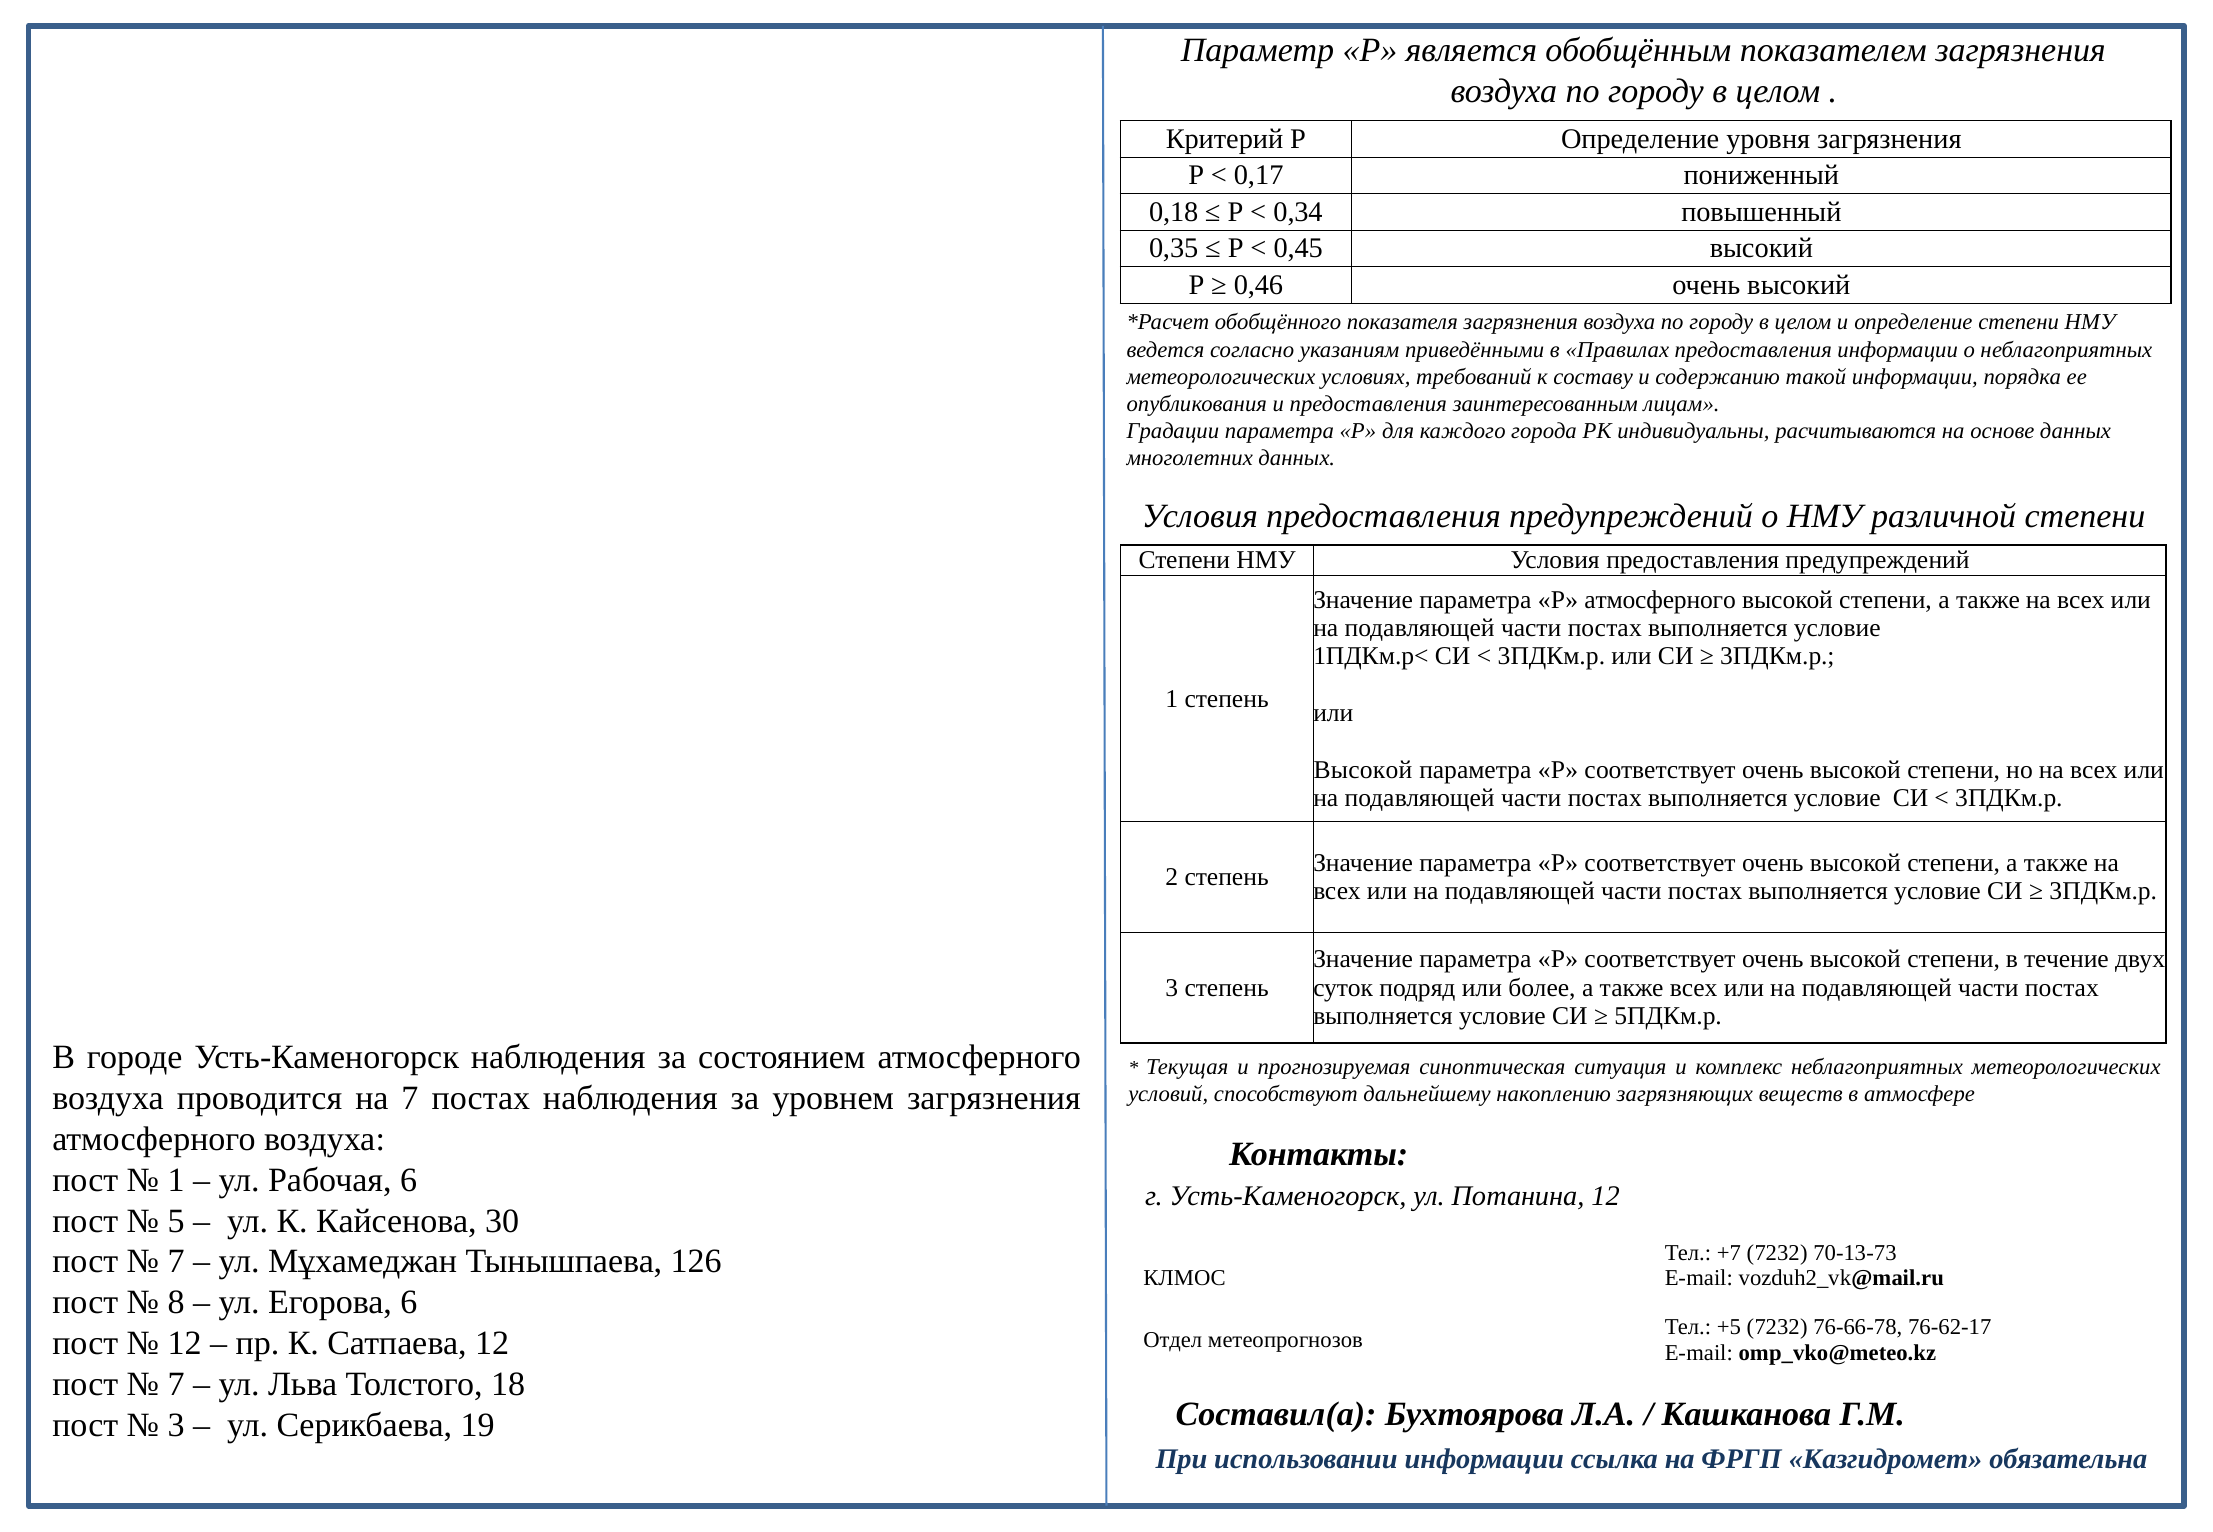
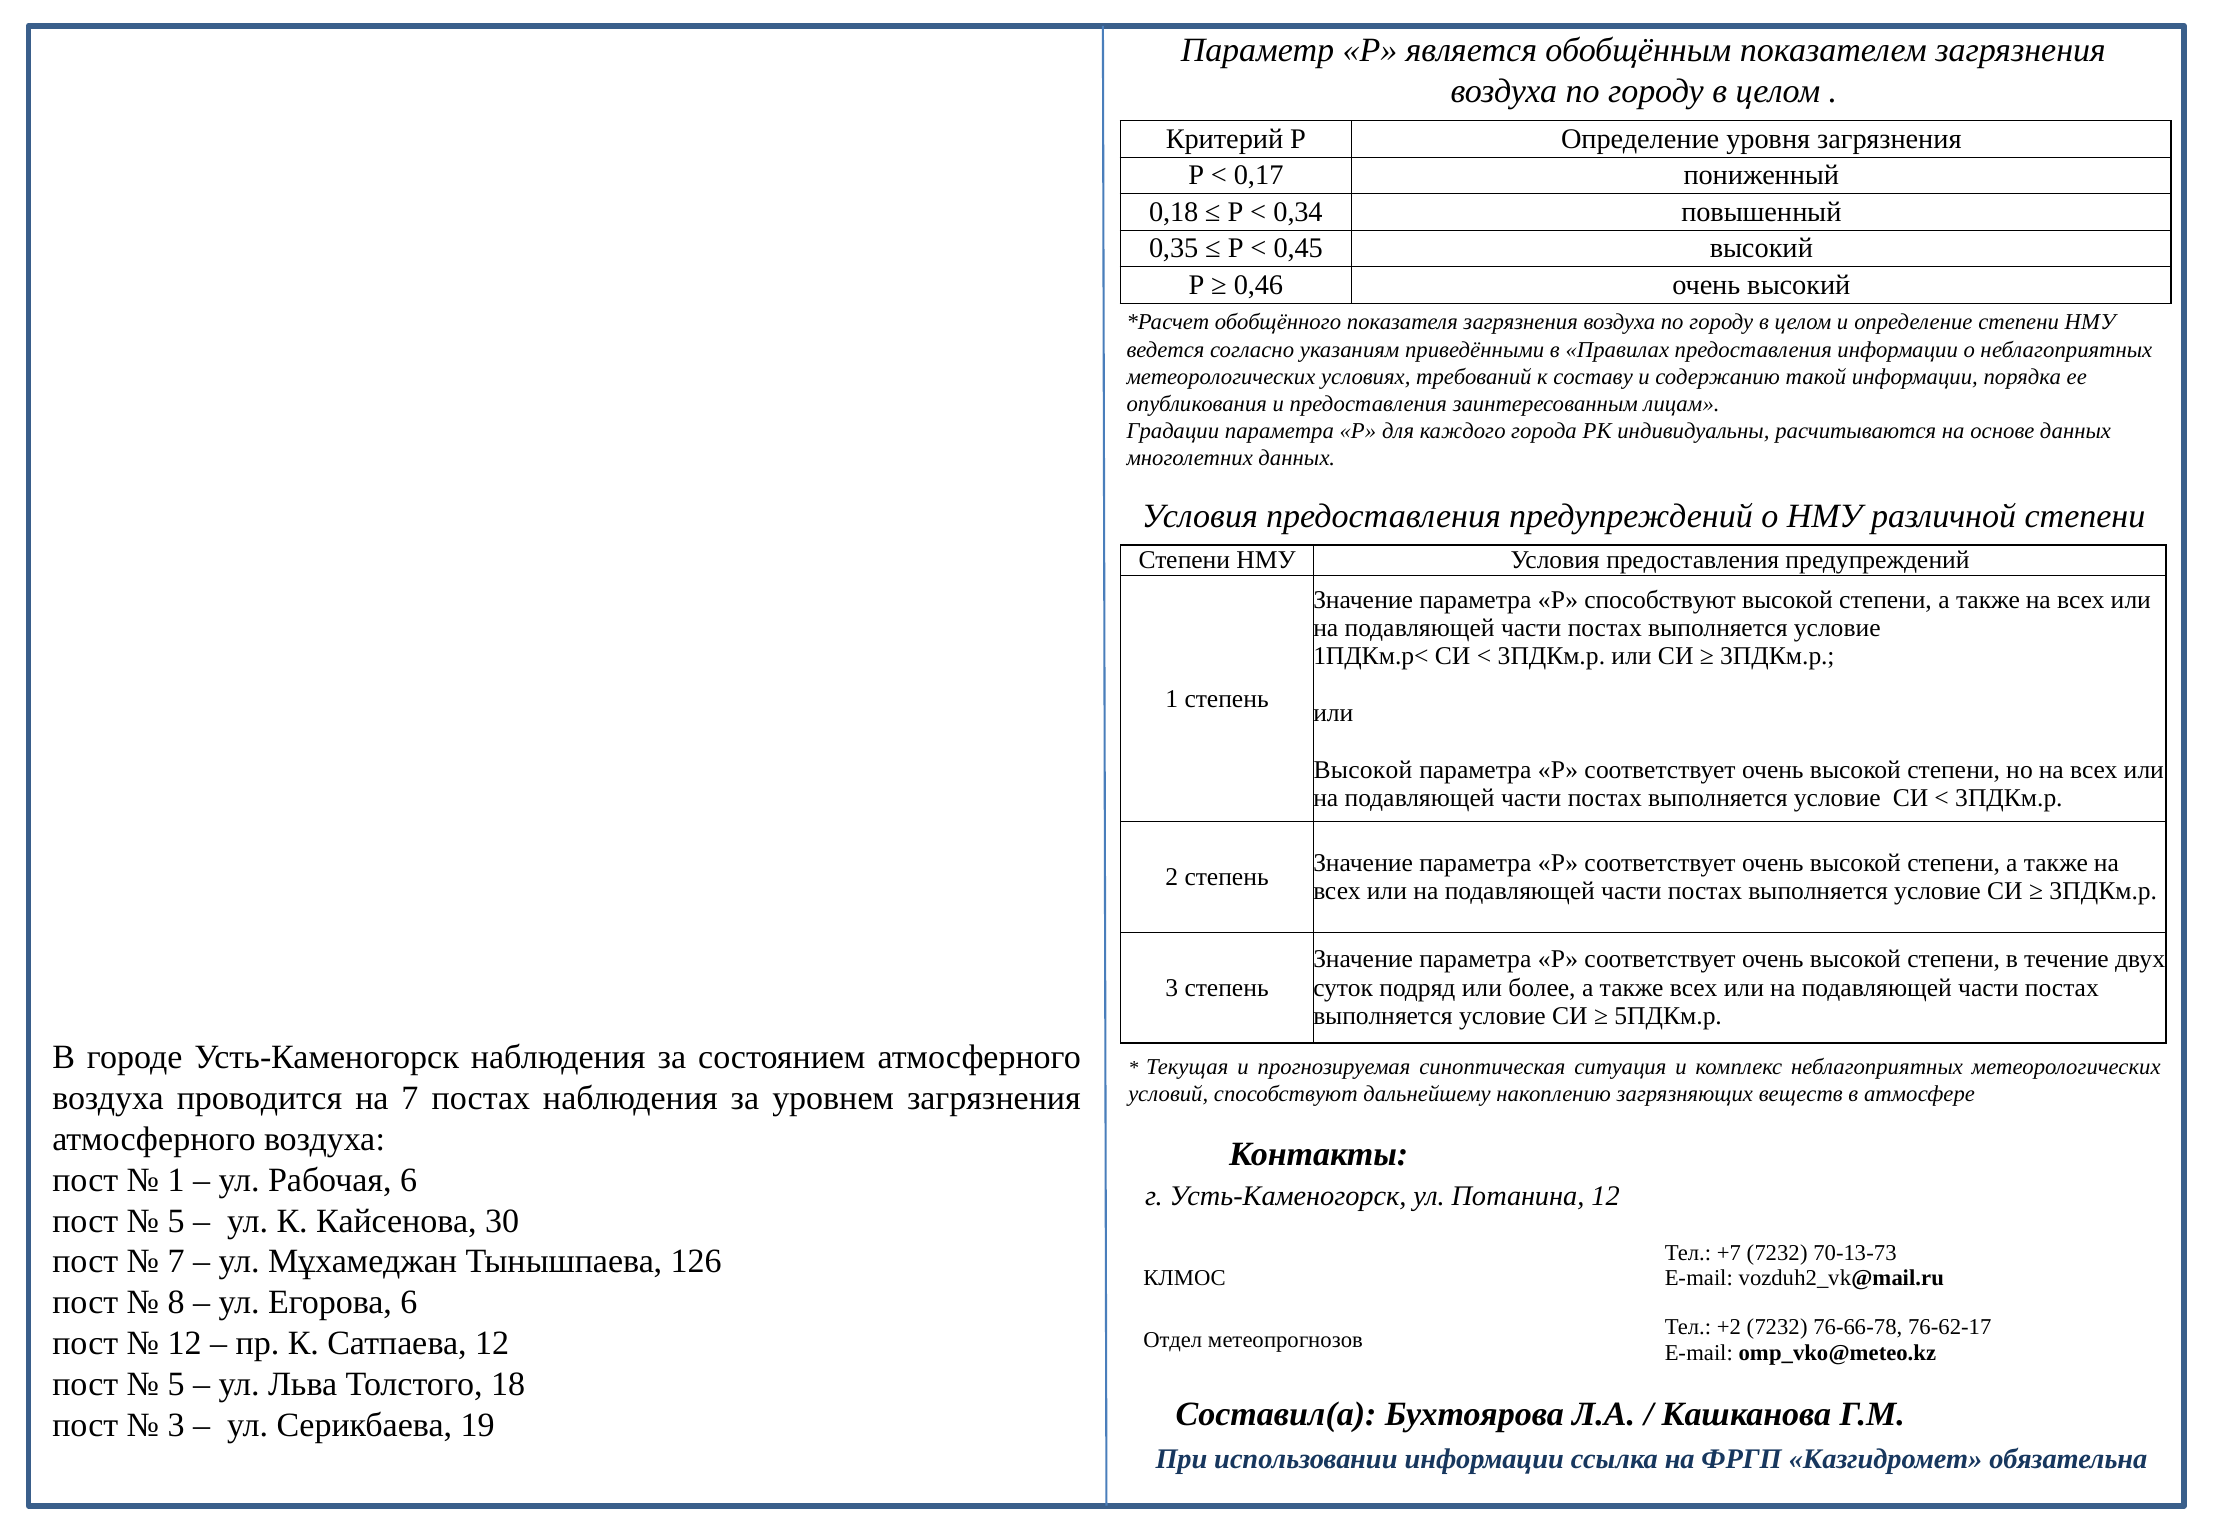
Р атмосферного: атмосферного -> способствуют
+5: +5 -> +2
7 at (176, 1384): 7 -> 5
